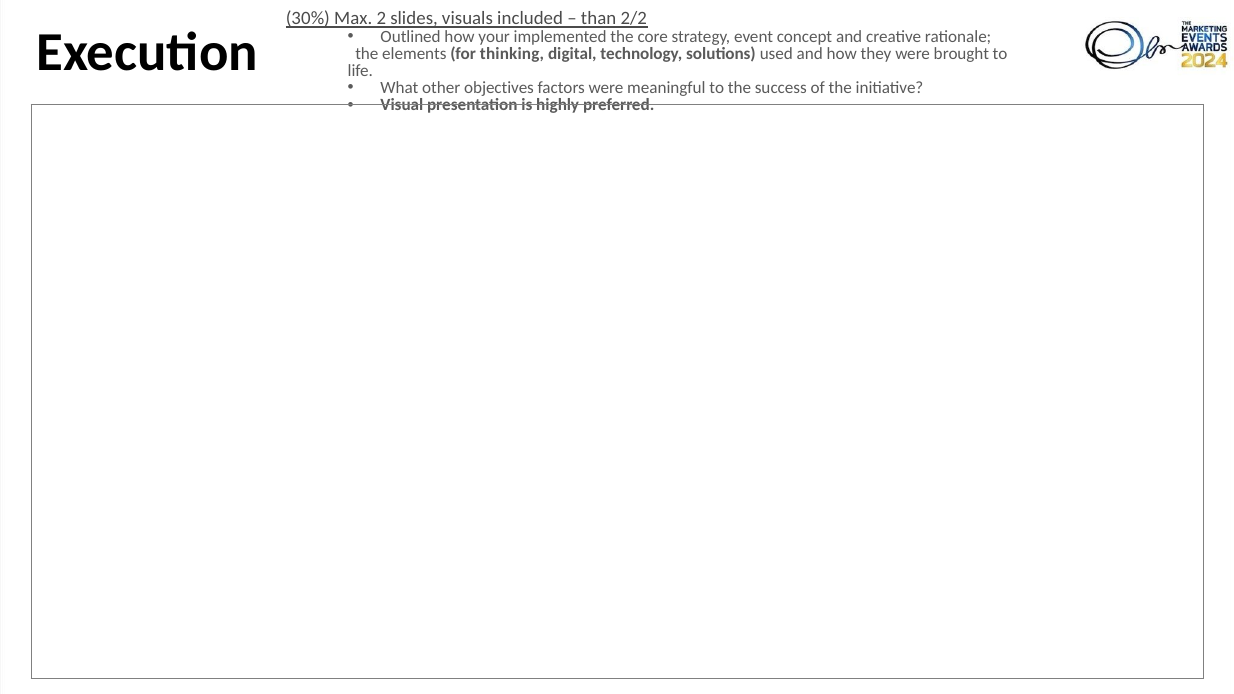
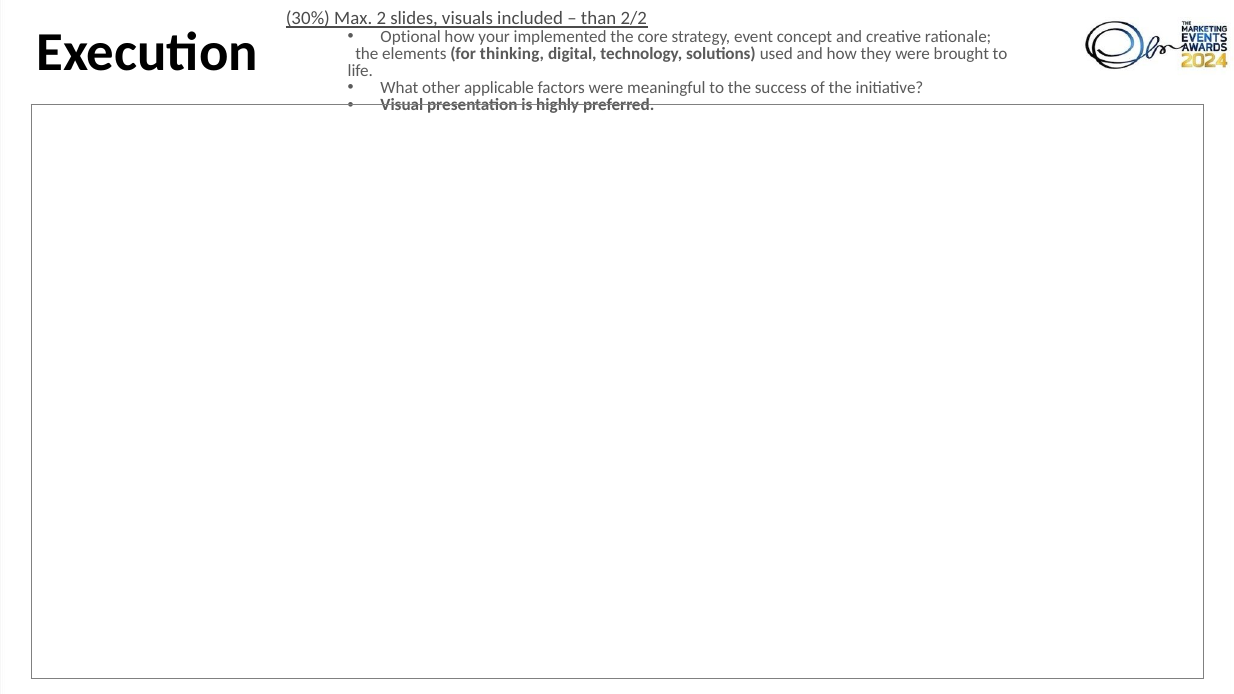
Outlined: Outlined -> Optional
objectives: objectives -> applicable
